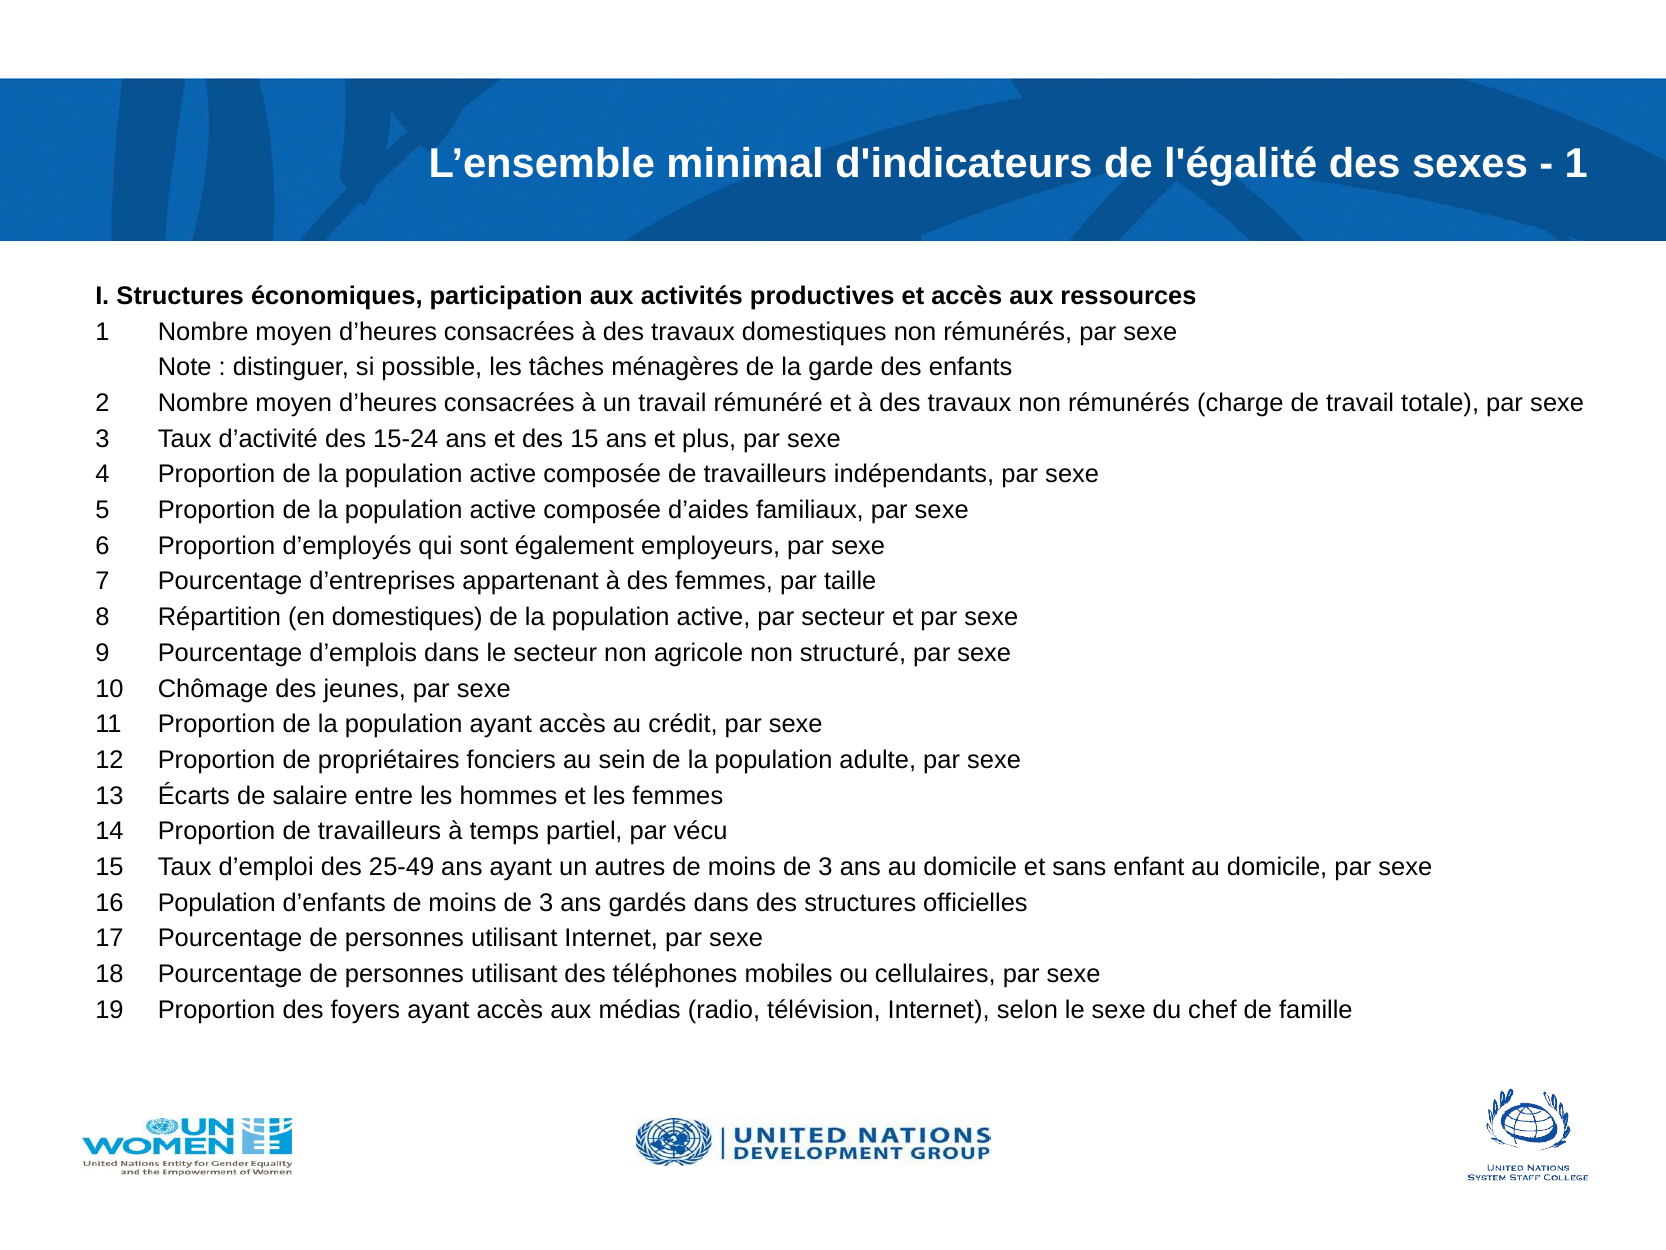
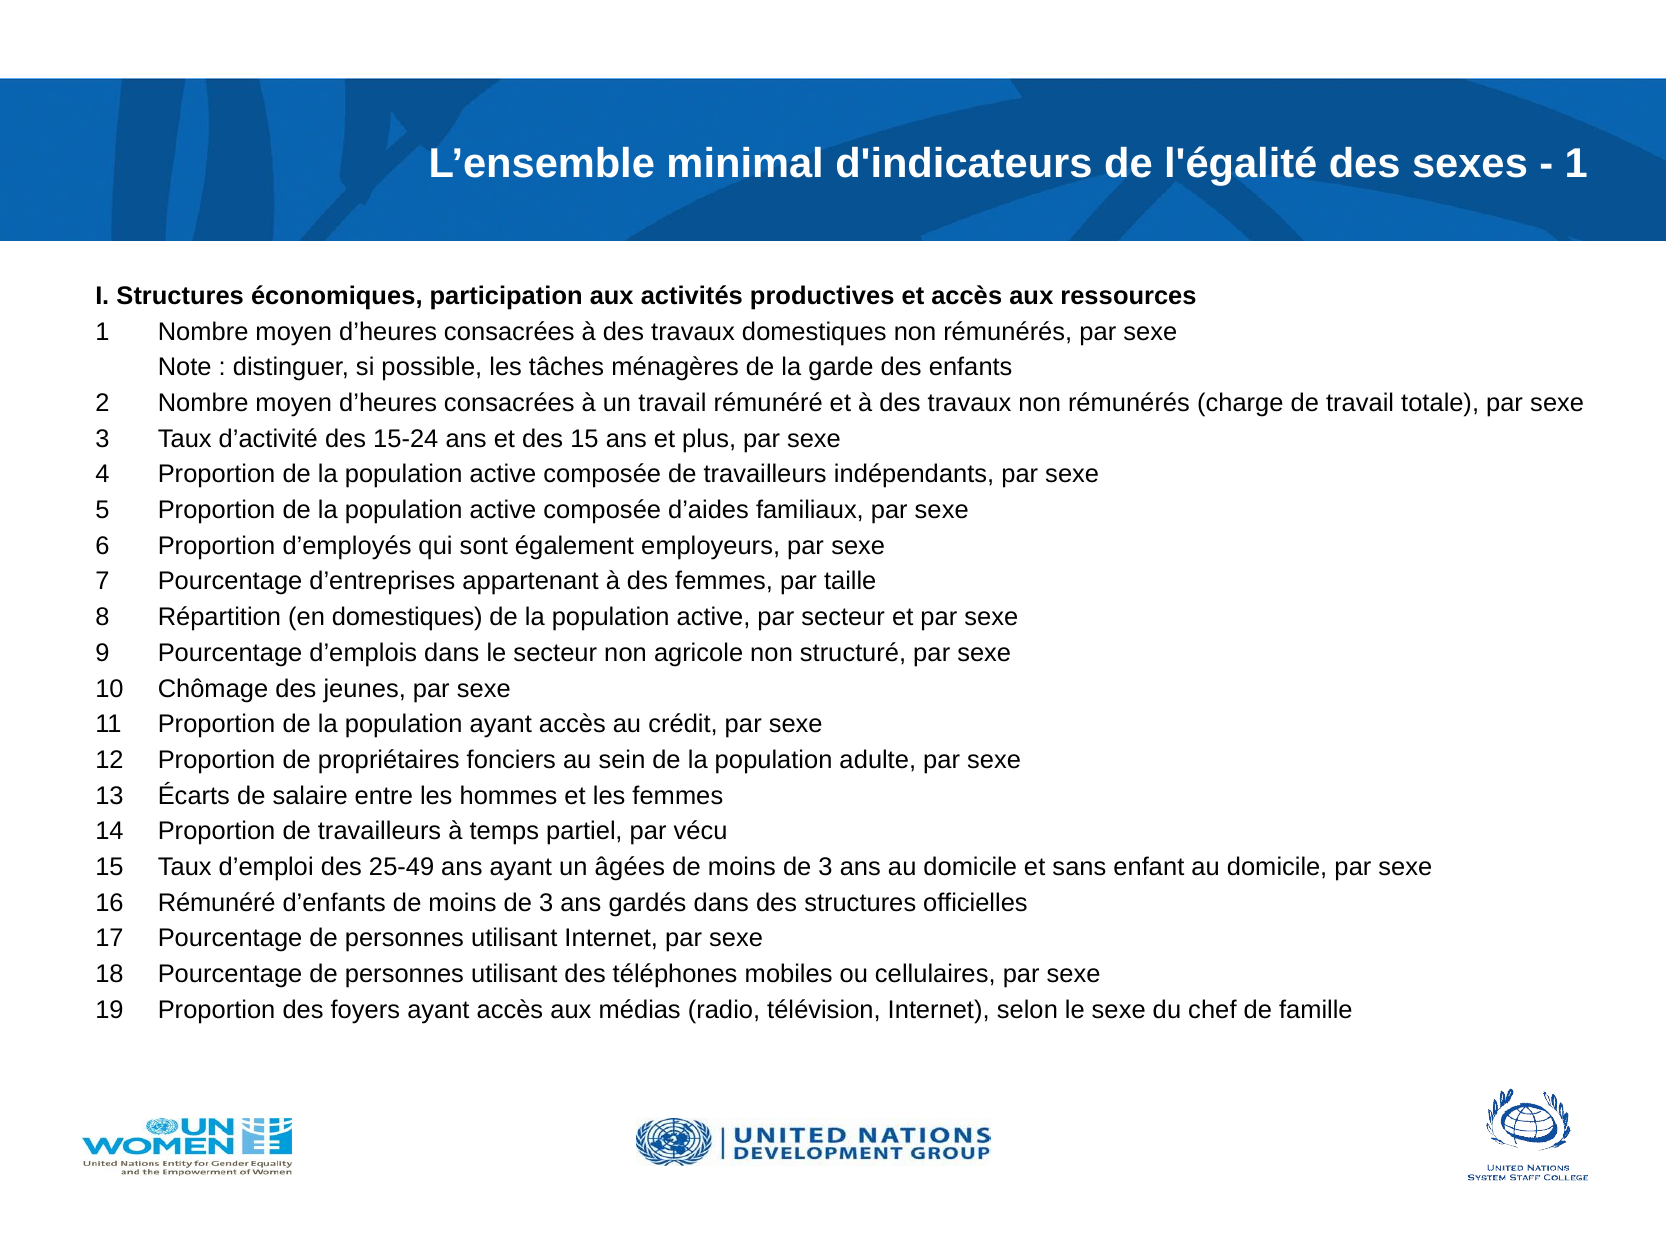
autres: autres -> âgées
16 Population: Population -> Rémunéré
